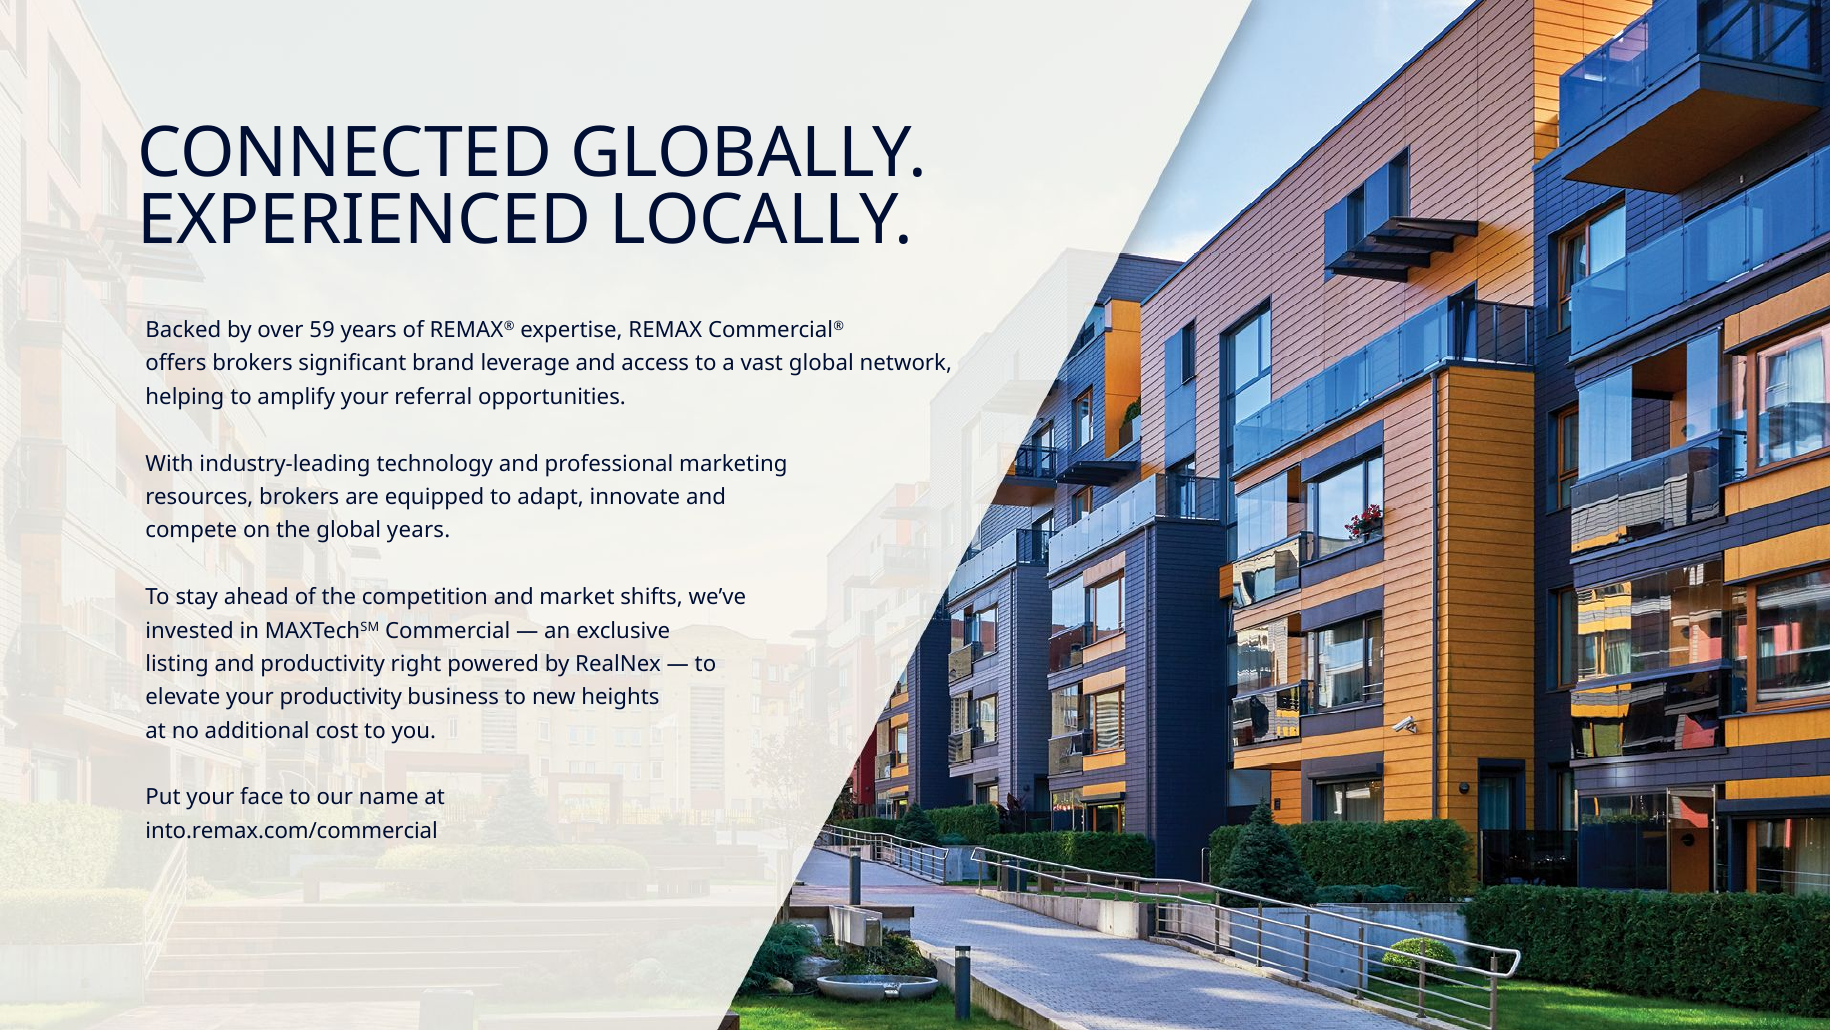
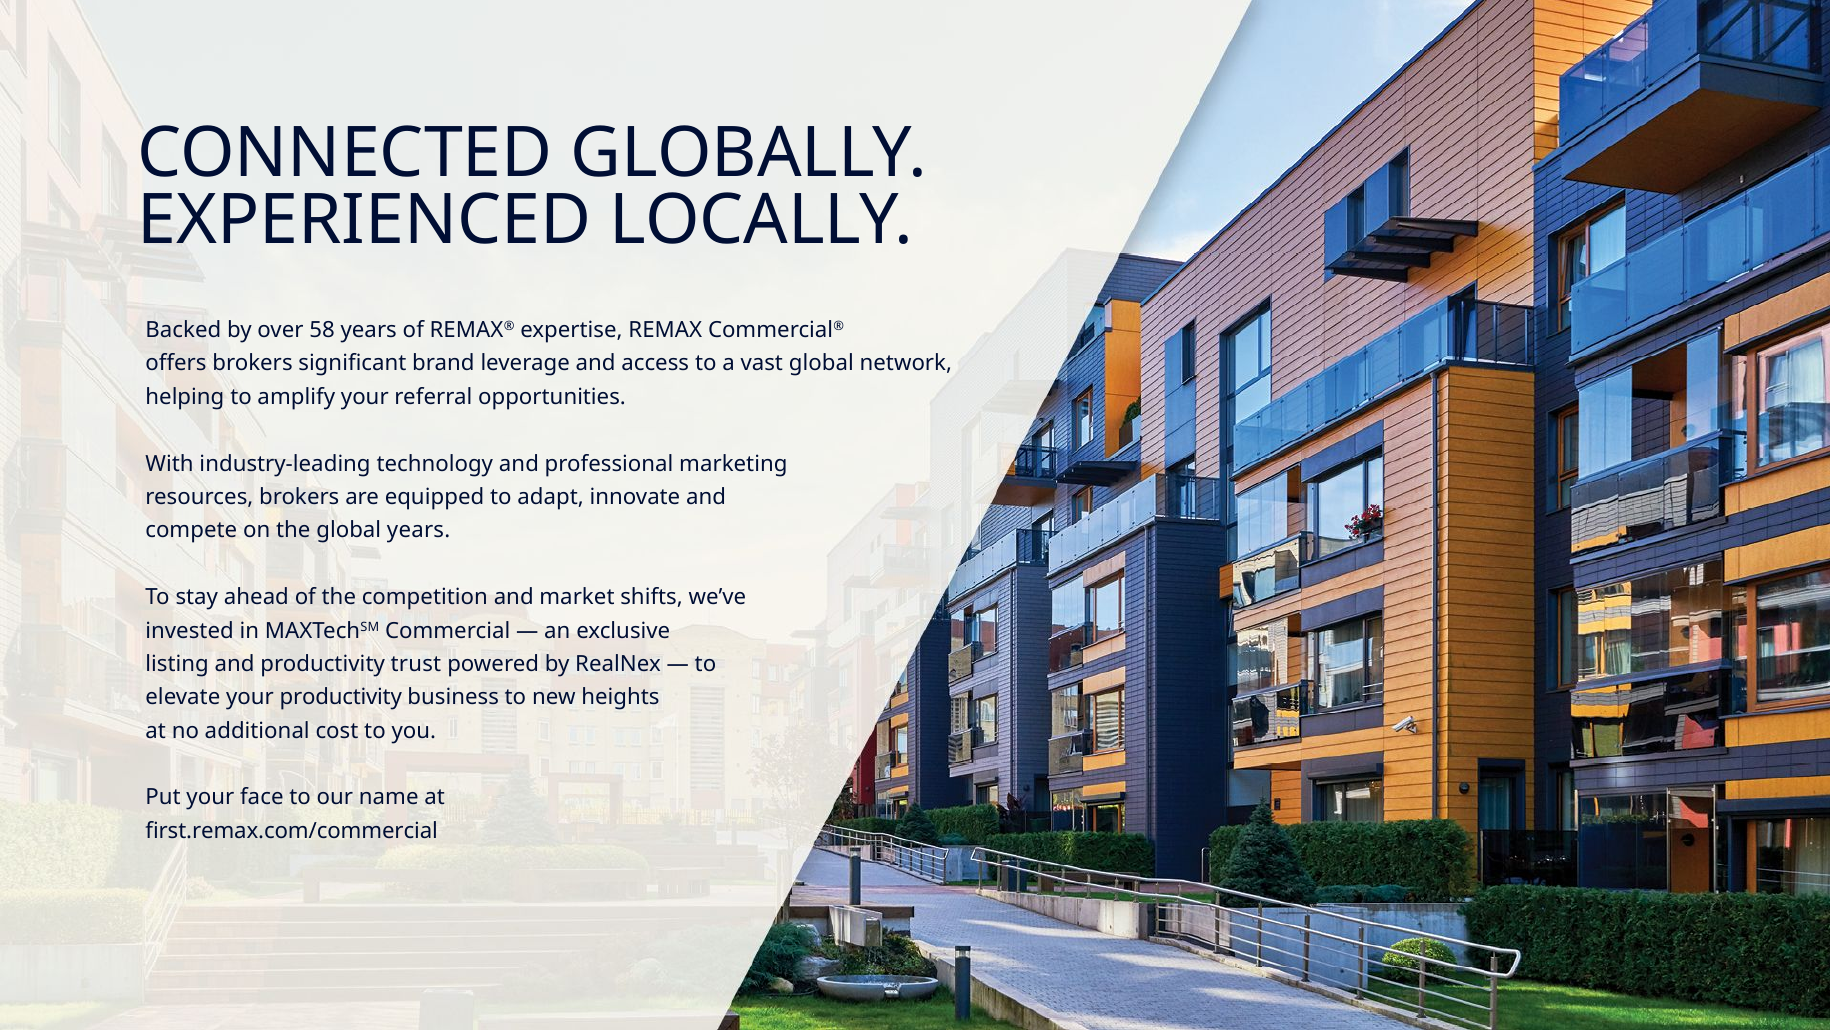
59: 59 -> 58
right: right -> trust
into.remax.com/commercial: into.remax.com/commercial -> first.remax.com/commercial
